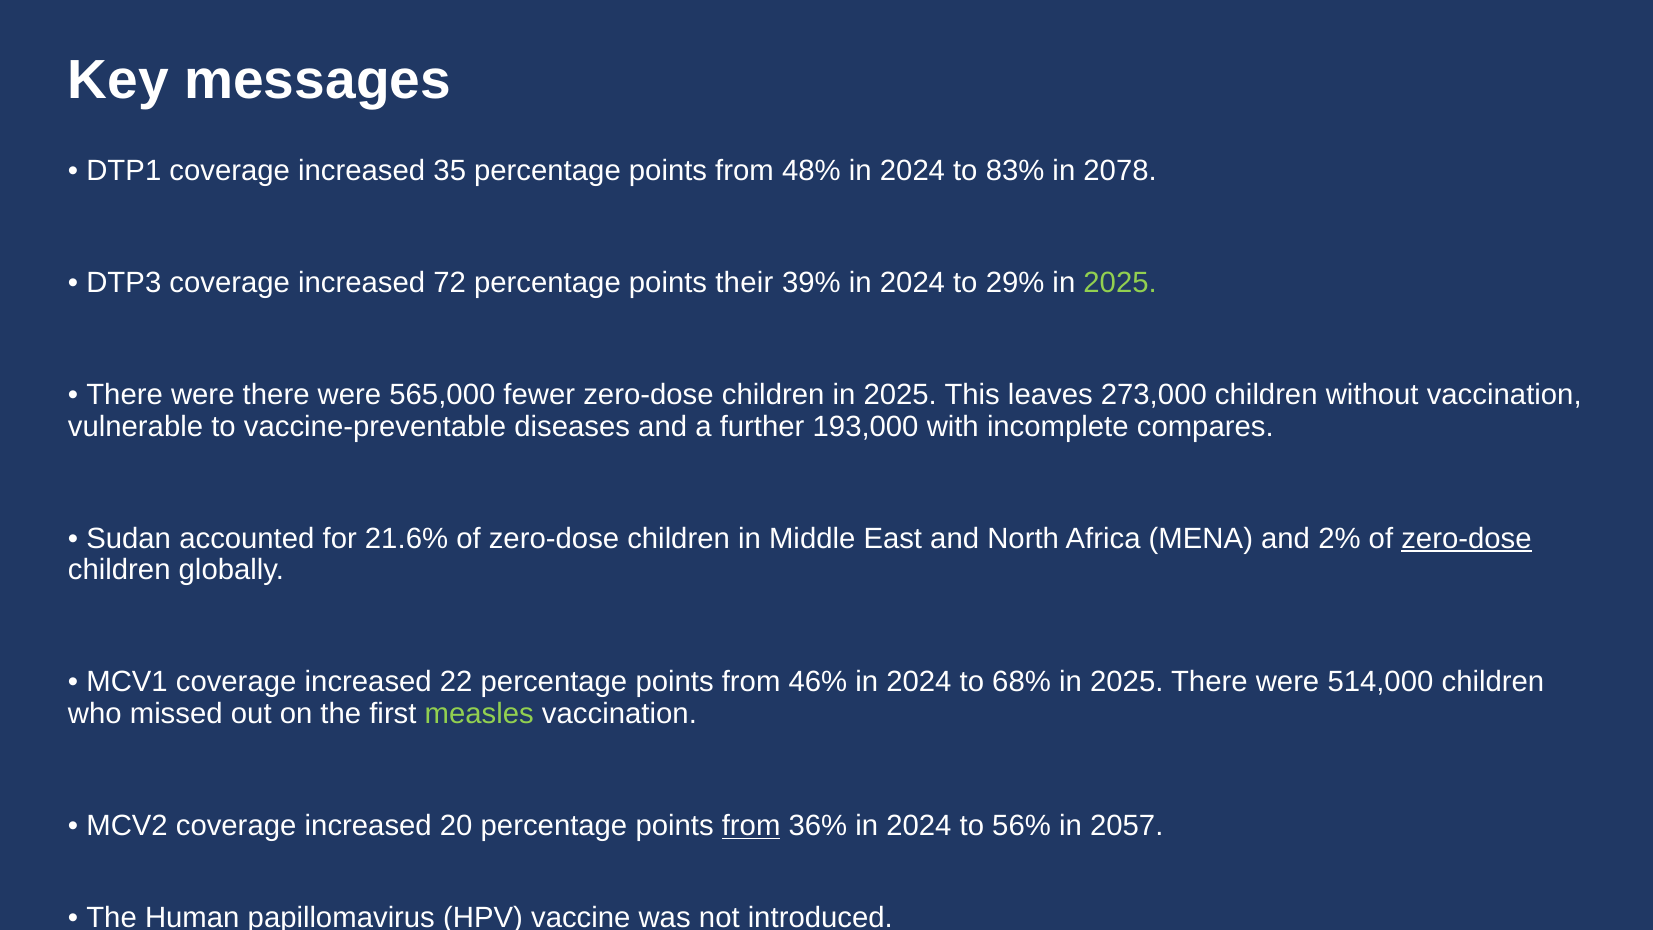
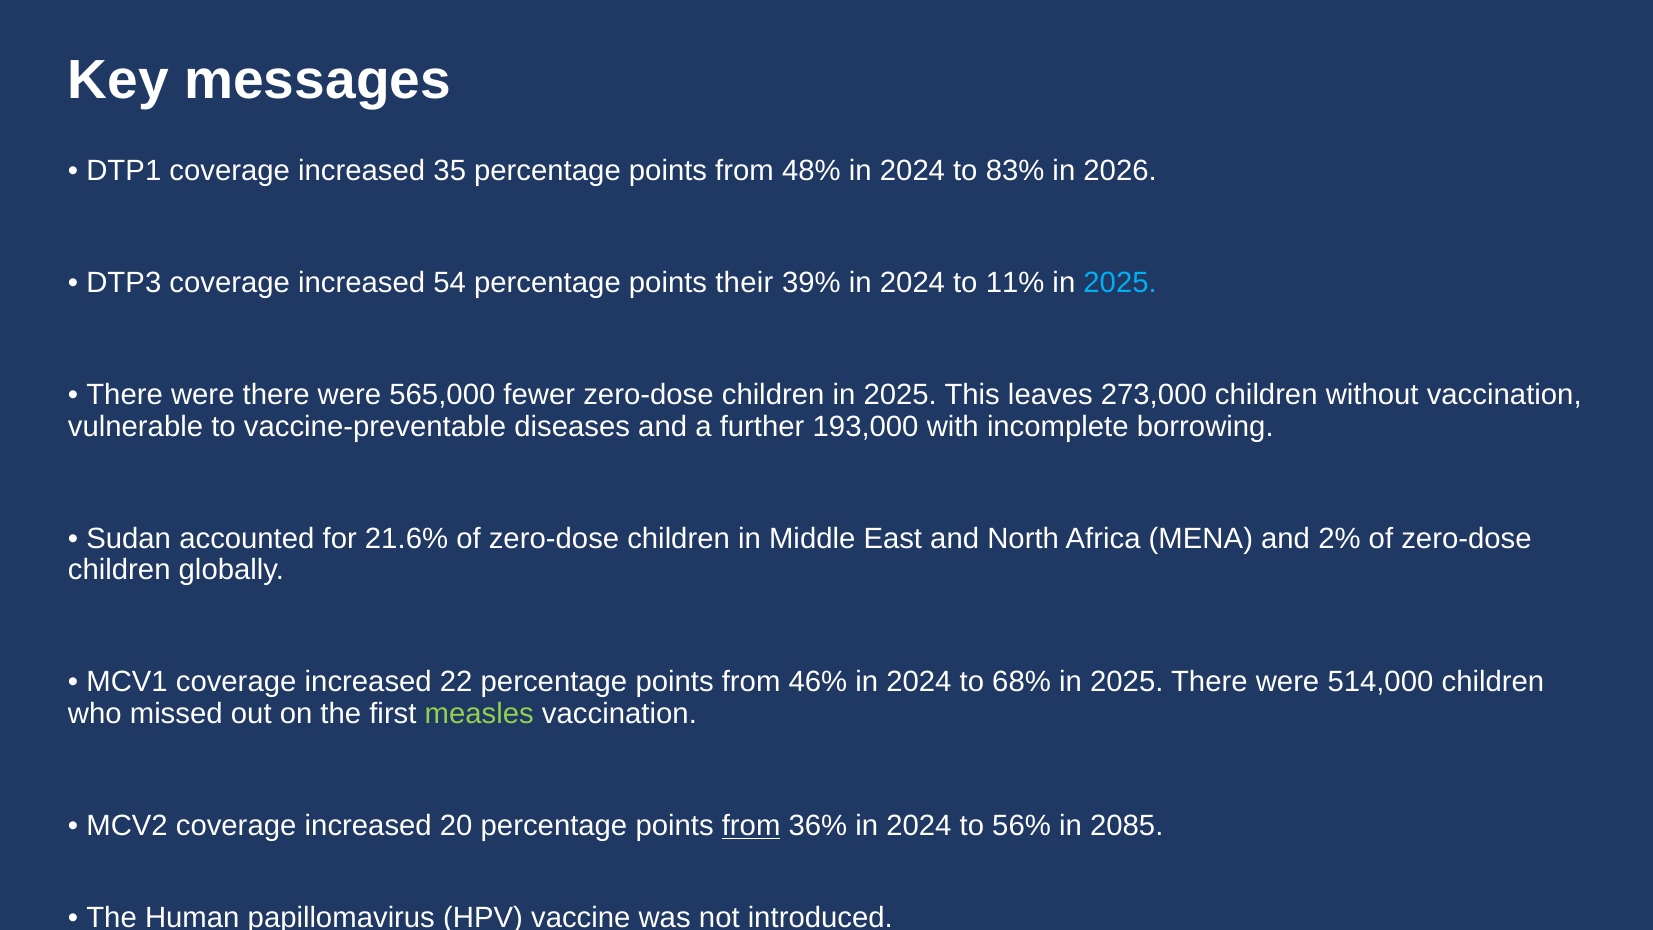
2078: 2078 -> 2026
72: 72 -> 54
29%: 29% -> 11%
2025 at (1120, 283) colour: light green -> light blue
compares: compares -> borrowing
zero-dose at (1466, 538) underline: present -> none
2057: 2057 -> 2085
